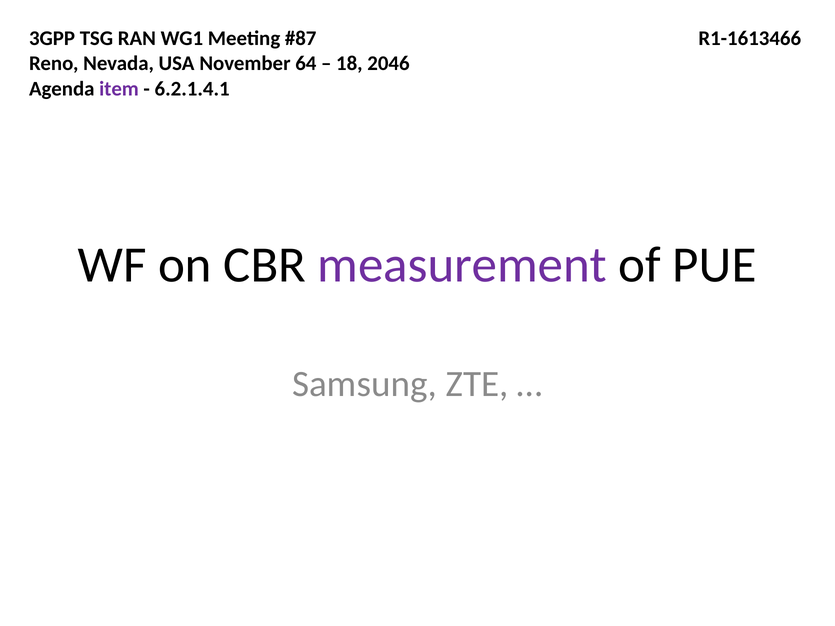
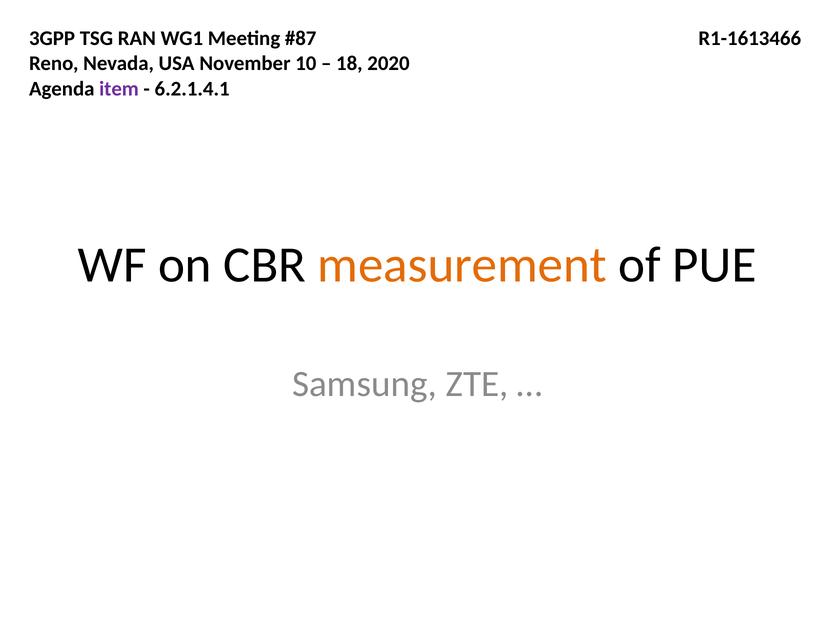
64: 64 -> 10
2046: 2046 -> 2020
measurement colour: purple -> orange
